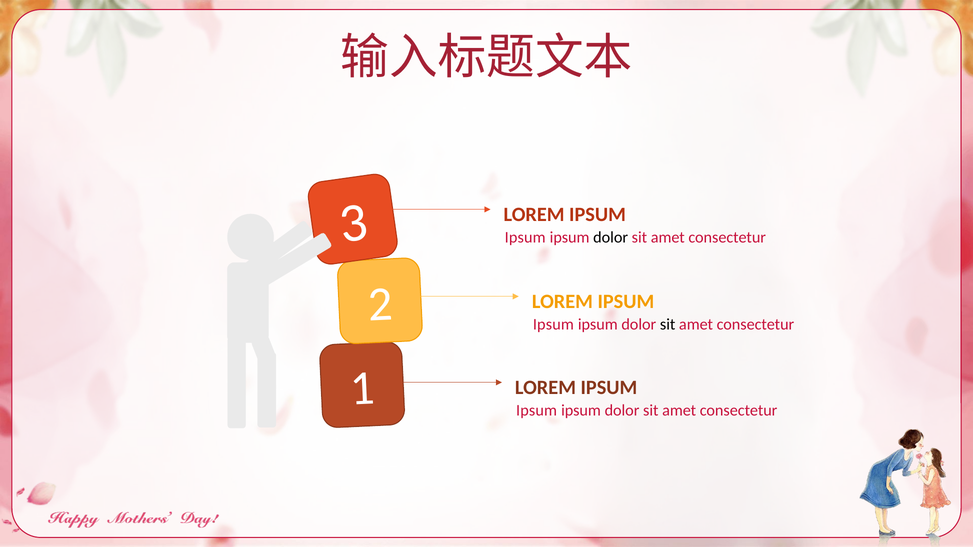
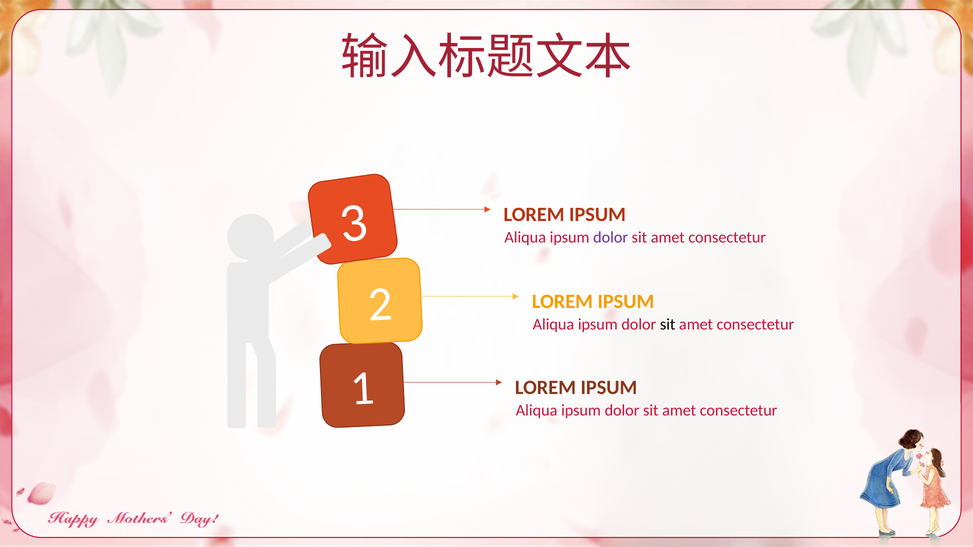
Ipsum at (525, 237): Ipsum -> Aliqua
dolor at (611, 237) colour: black -> purple
Ipsum at (553, 324): Ipsum -> Aliqua
Ipsum at (537, 411): Ipsum -> Aliqua
